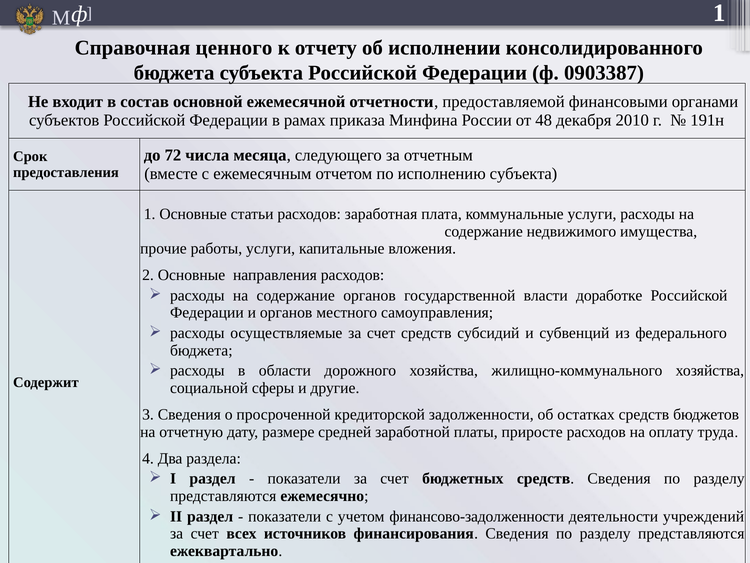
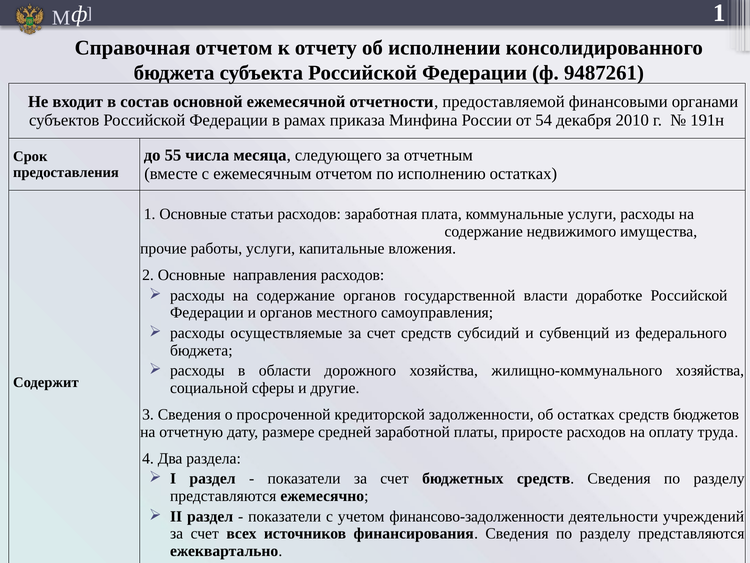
Справочная ценного: ценного -> отчетом
0903387: 0903387 -> 9487261
48: 48 -> 54
72: 72 -> 55
исполнению субъекта: субъекта -> остатках
